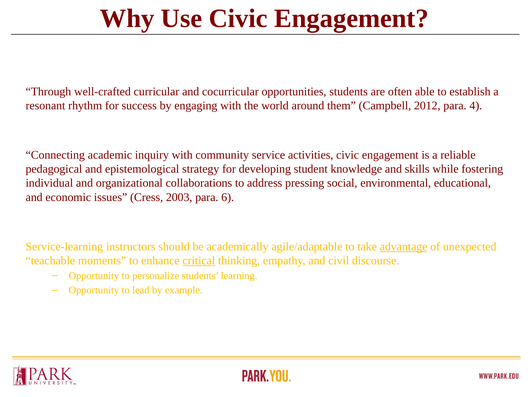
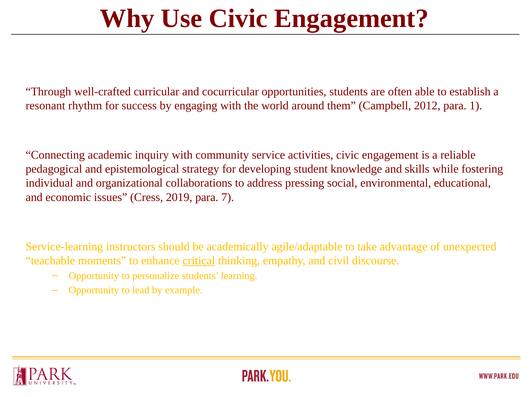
4: 4 -> 1
2003: 2003 -> 2019
6: 6 -> 7
advantage underline: present -> none
